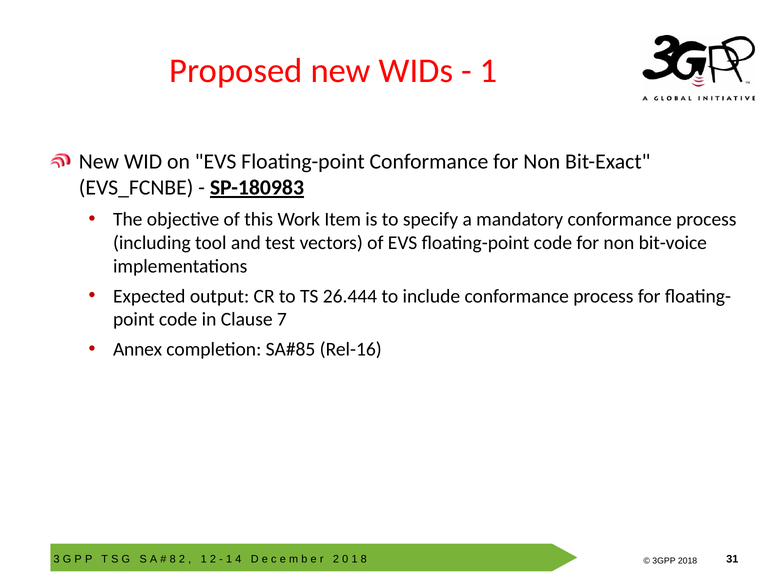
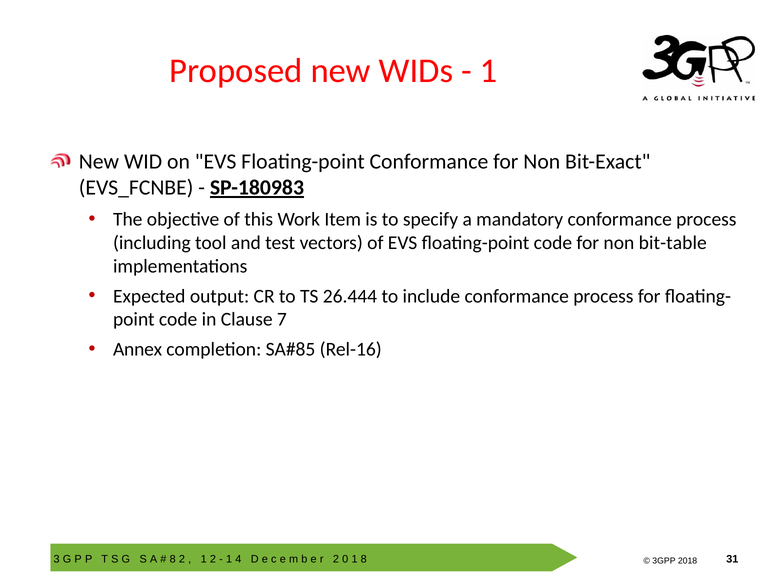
bit-voice: bit-voice -> bit-table
